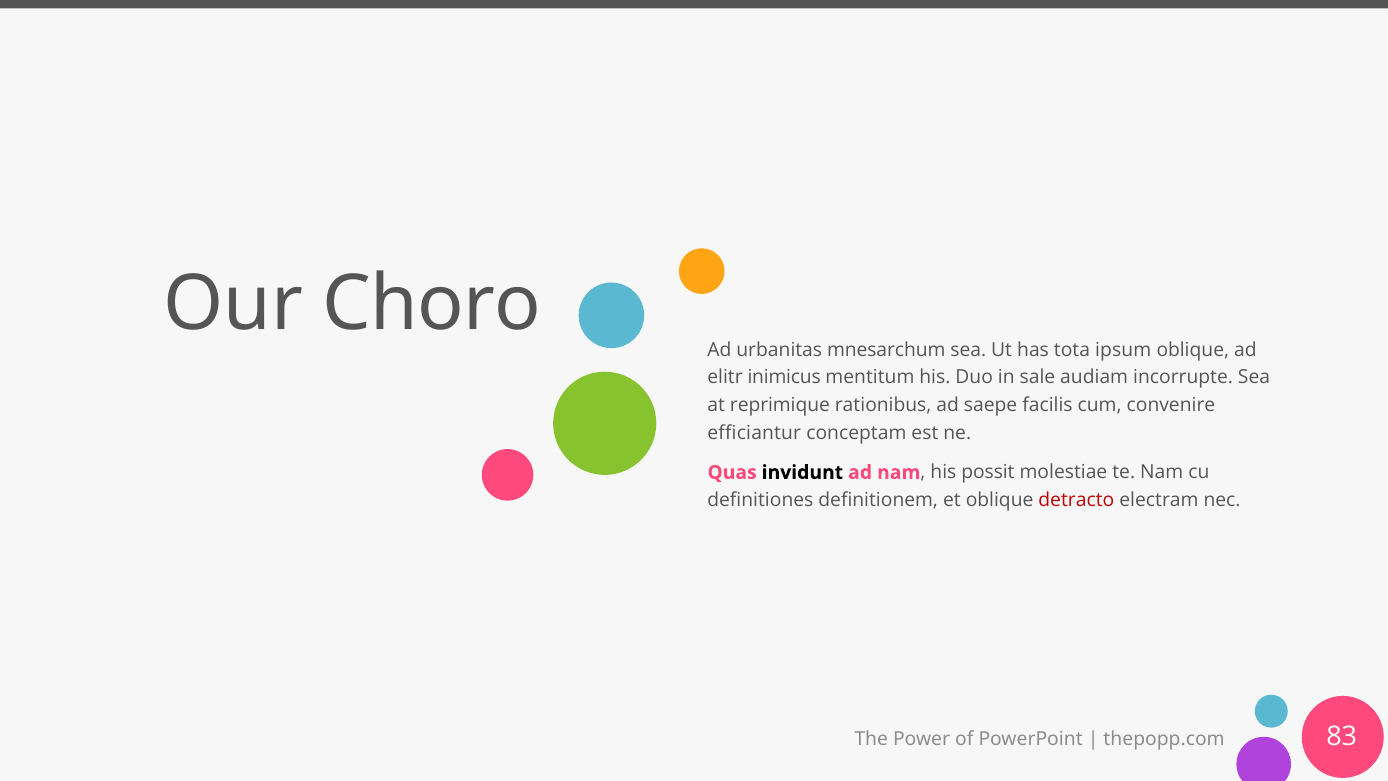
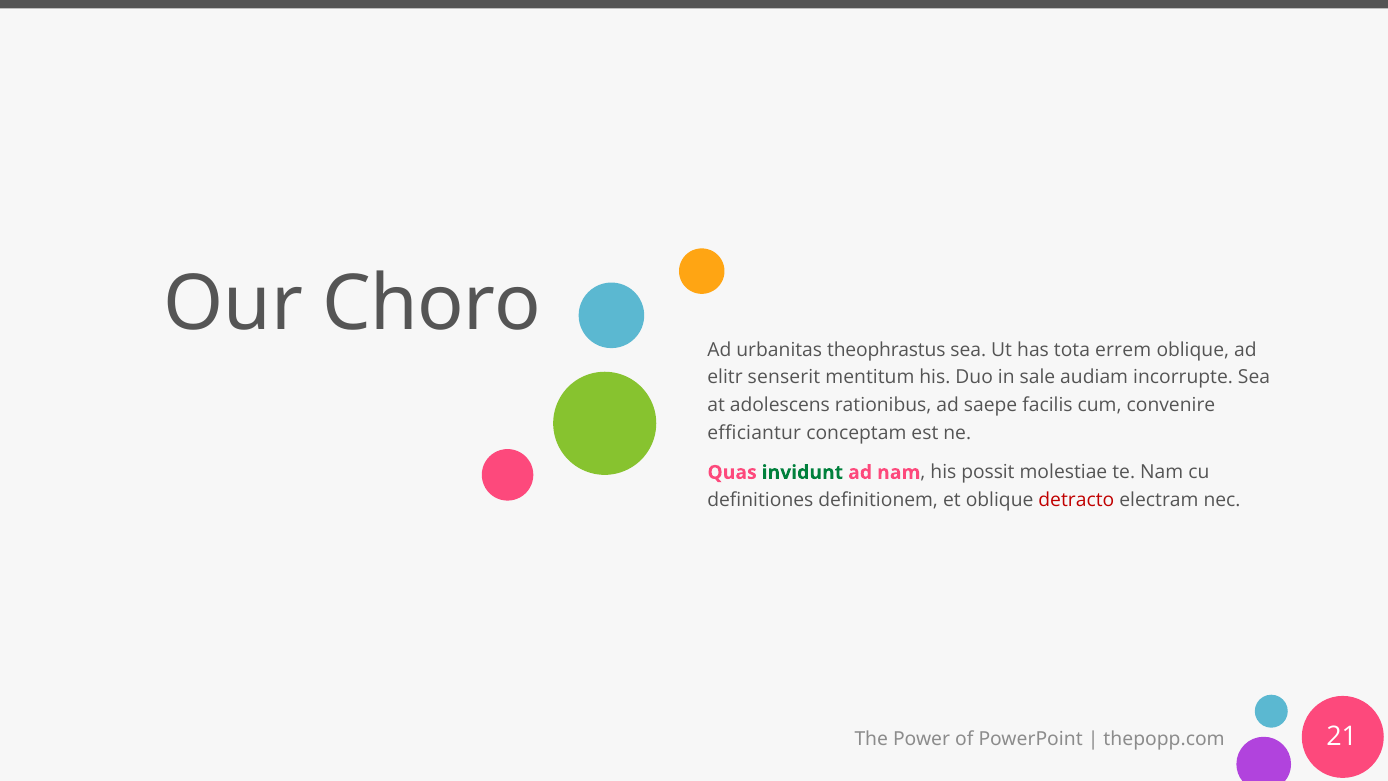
mnesarchum: mnesarchum -> theophrastus
ipsum: ipsum -> errem
inimicus: inimicus -> senserit
reprimique: reprimique -> adolescens
invidunt colour: black -> green
83: 83 -> 21
